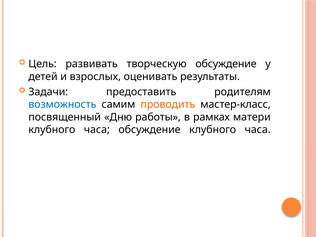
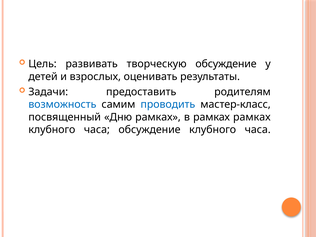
проводить colour: orange -> blue
Дню работы: работы -> рамках
рамках матери: матери -> рамках
